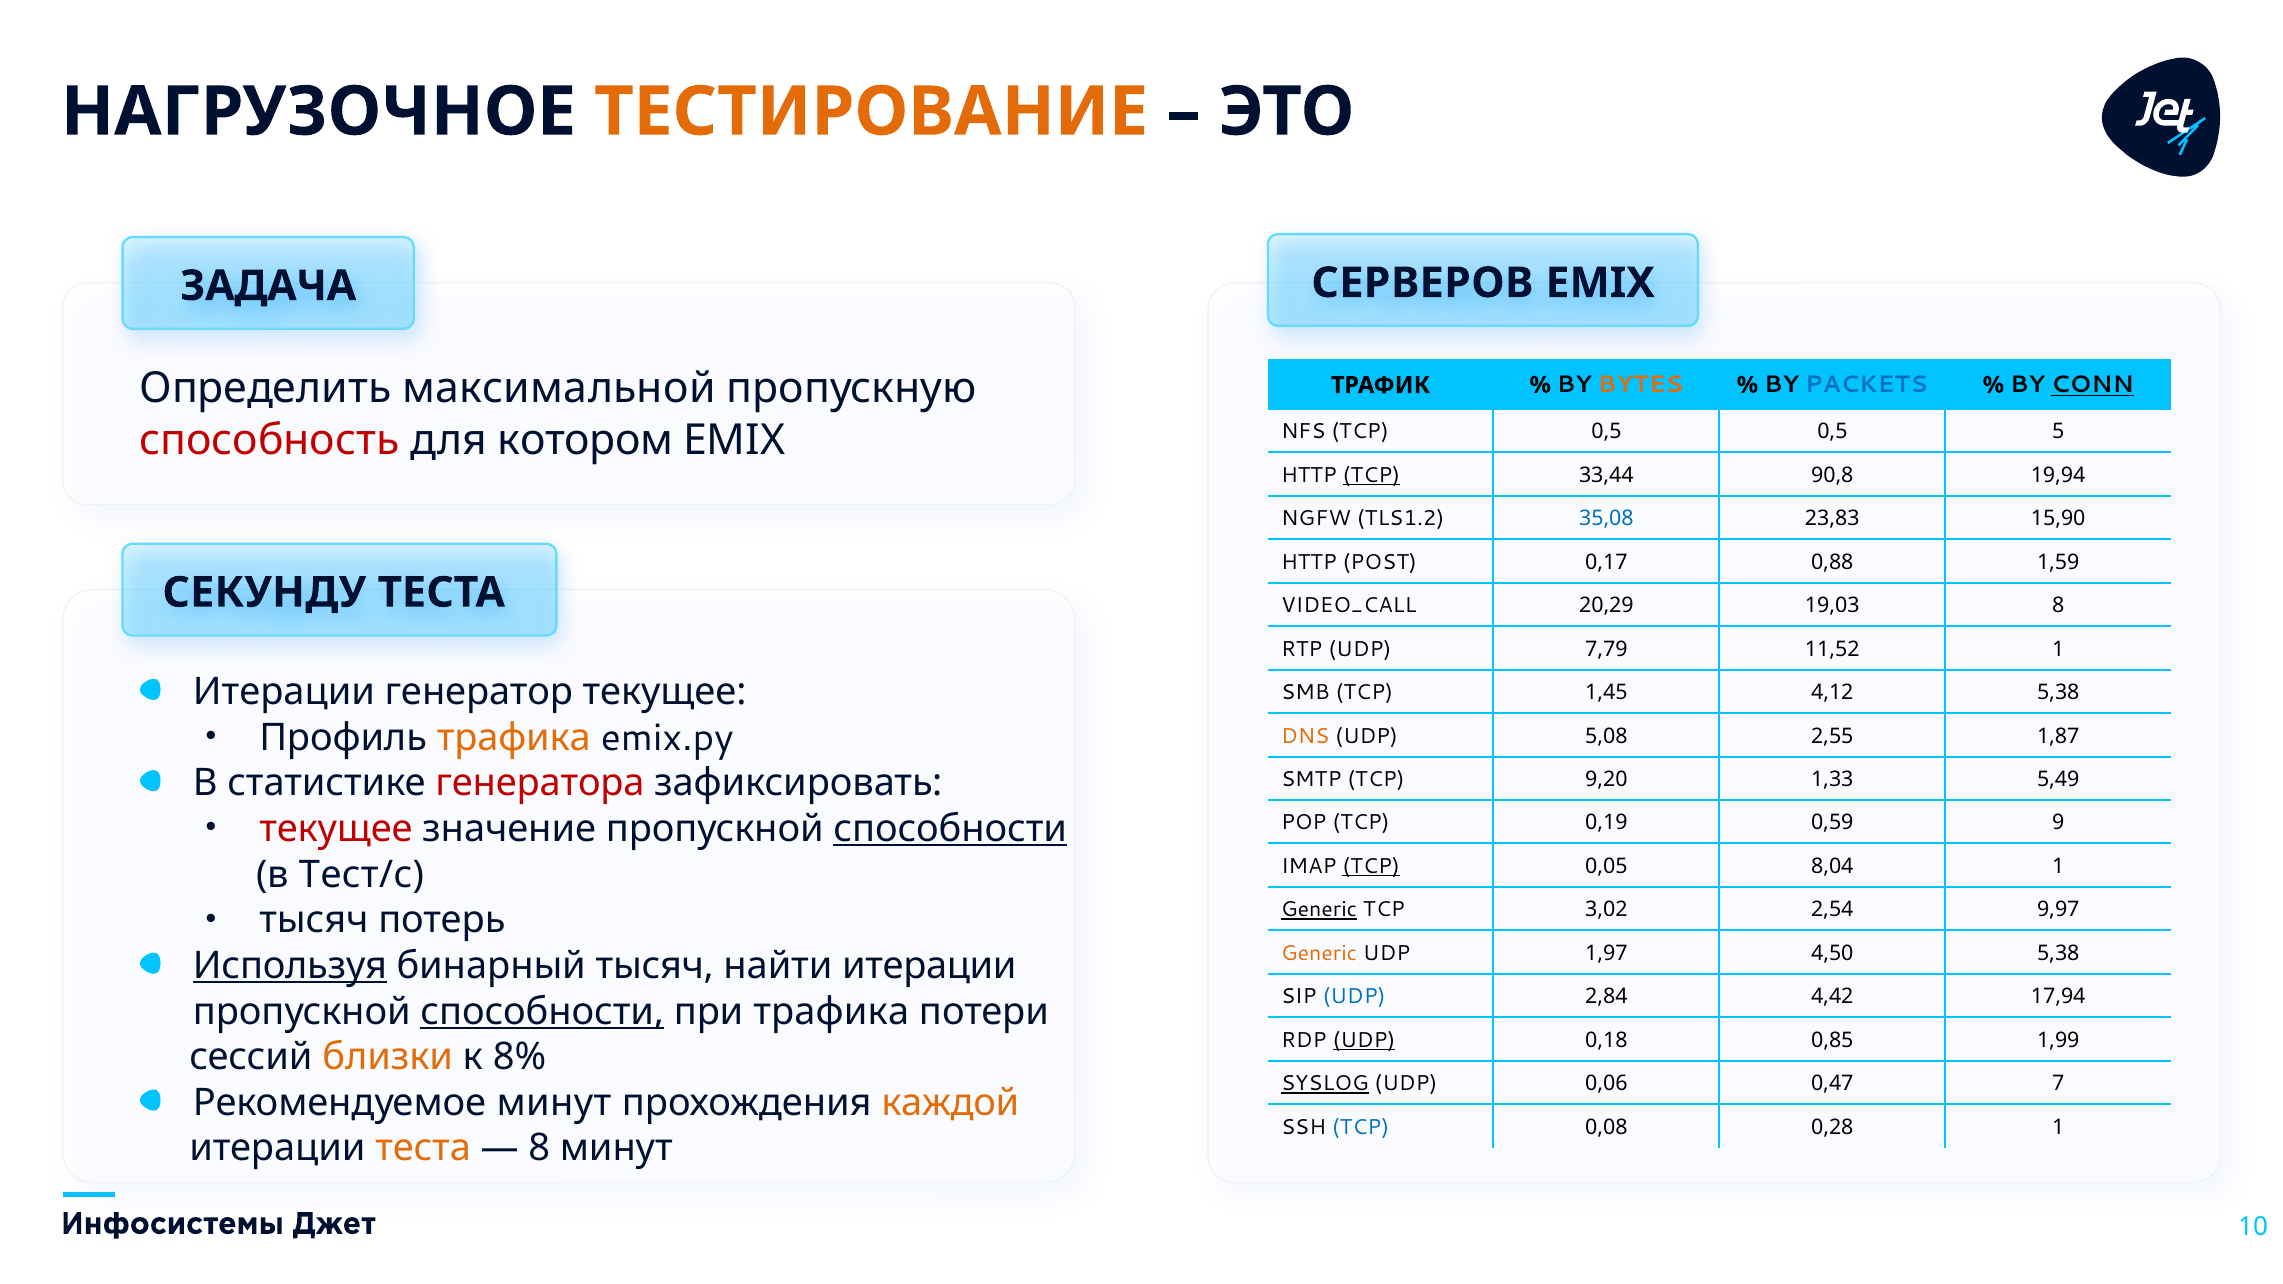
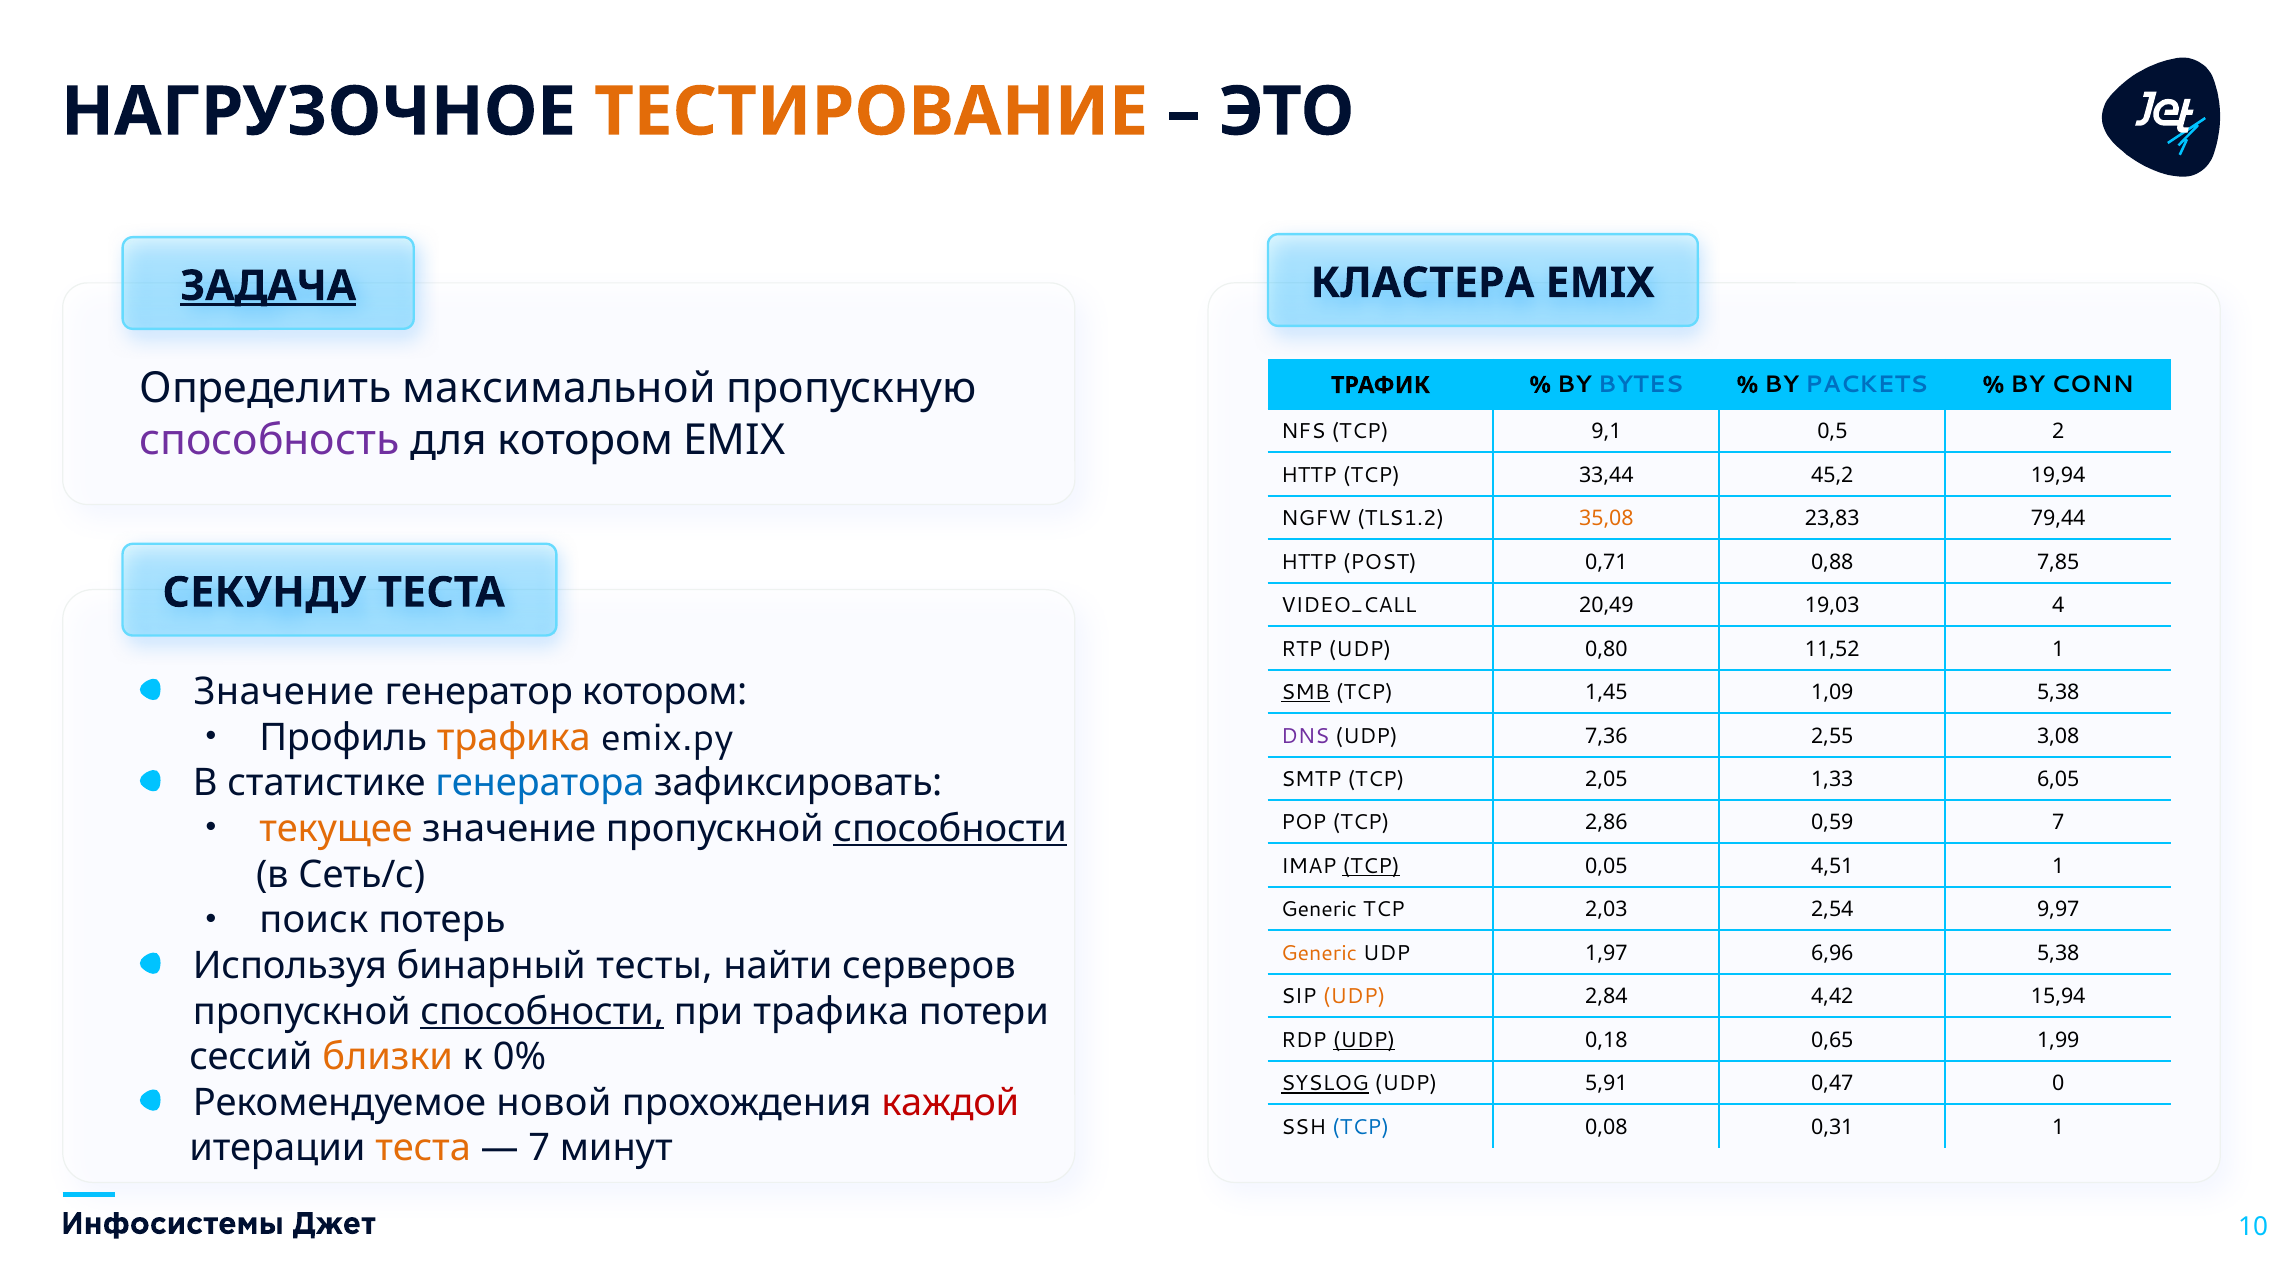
СЕРВЕРОВ: СЕРВЕРОВ -> КЛАСТЕРА
ЗАДАЧА underline: none -> present
BYTES colour: orange -> blue
CONN underline: present -> none
TCP 0,5: 0,5 -> 9,1
5: 5 -> 2
способность colour: red -> purple
TCP at (1371, 475) underline: present -> none
90,8: 90,8 -> 45,2
35,08 colour: blue -> orange
15,90: 15,90 -> 79,44
0,17: 0,17 -> 0,71
1,59: 1,59 -> 7,85
20,29: 20,29 -> 20,49
19,03 8: 8 -> 4
7,79: 7,79 -> 0,80
Итерации at (284, 692): Итерации -> Значение
генератор текущее: текущее -> котором
SMB underline: none -> present
4,12: 4,12 -> 1,09
DNS colour: orange -> purple
5,08: 5,08 -> 7,36
1,87: 1,87 -> 3,08
9,20: 9,20 -> 2,05
5,49: 5,49 -> 6,05
генератора colour: red -> blue
текущее at (336, 829) colour: red -> orange
0,19: 0,19 -> 2,86
0,59 9: 9 -> 7
8,04: 8,04 -> 4,51
Тест/с: Тест/с -> Сеть/с
Generic at (1319, 910) underline: present -> none
3,02: 3,02 -> 2,03
тысяч at (314, 920): тысяч -> поиск
4,50: 4,50 -> 6,96
Используя underline: present -> none
бинарный тысяч: тысяч -> тесты
найти итерации: итерации -> серверов
UDP at (1354, 997) colour: blue -> orange
17,94: 17,94 -> 15,94
0,85: 0,85 -> 0,65
8%: 8% -> 0%
0,06: 0,06 -> 5,91
7: 7 -> 0
Рекомендуемое минут: минут -> новой
каждой colour: orange -> red
0,28: 0,28 -> 0,31
8 at (539, 1149): 8 -> 7
